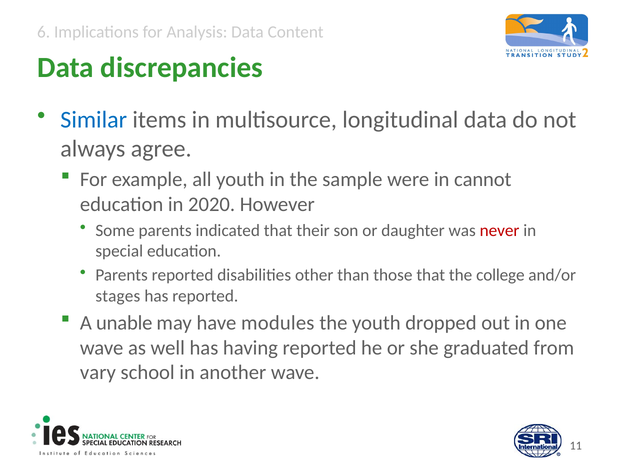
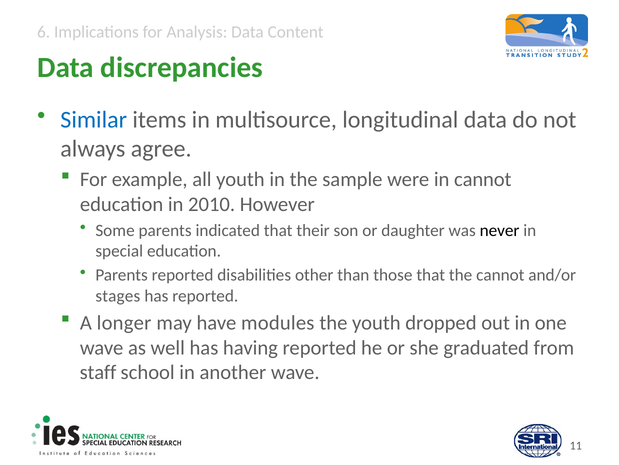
2020: 2020 -> 2010
never colour: red -> black
the college: college -> cannot
unable: unable -> longer
vary: vary -> staff
